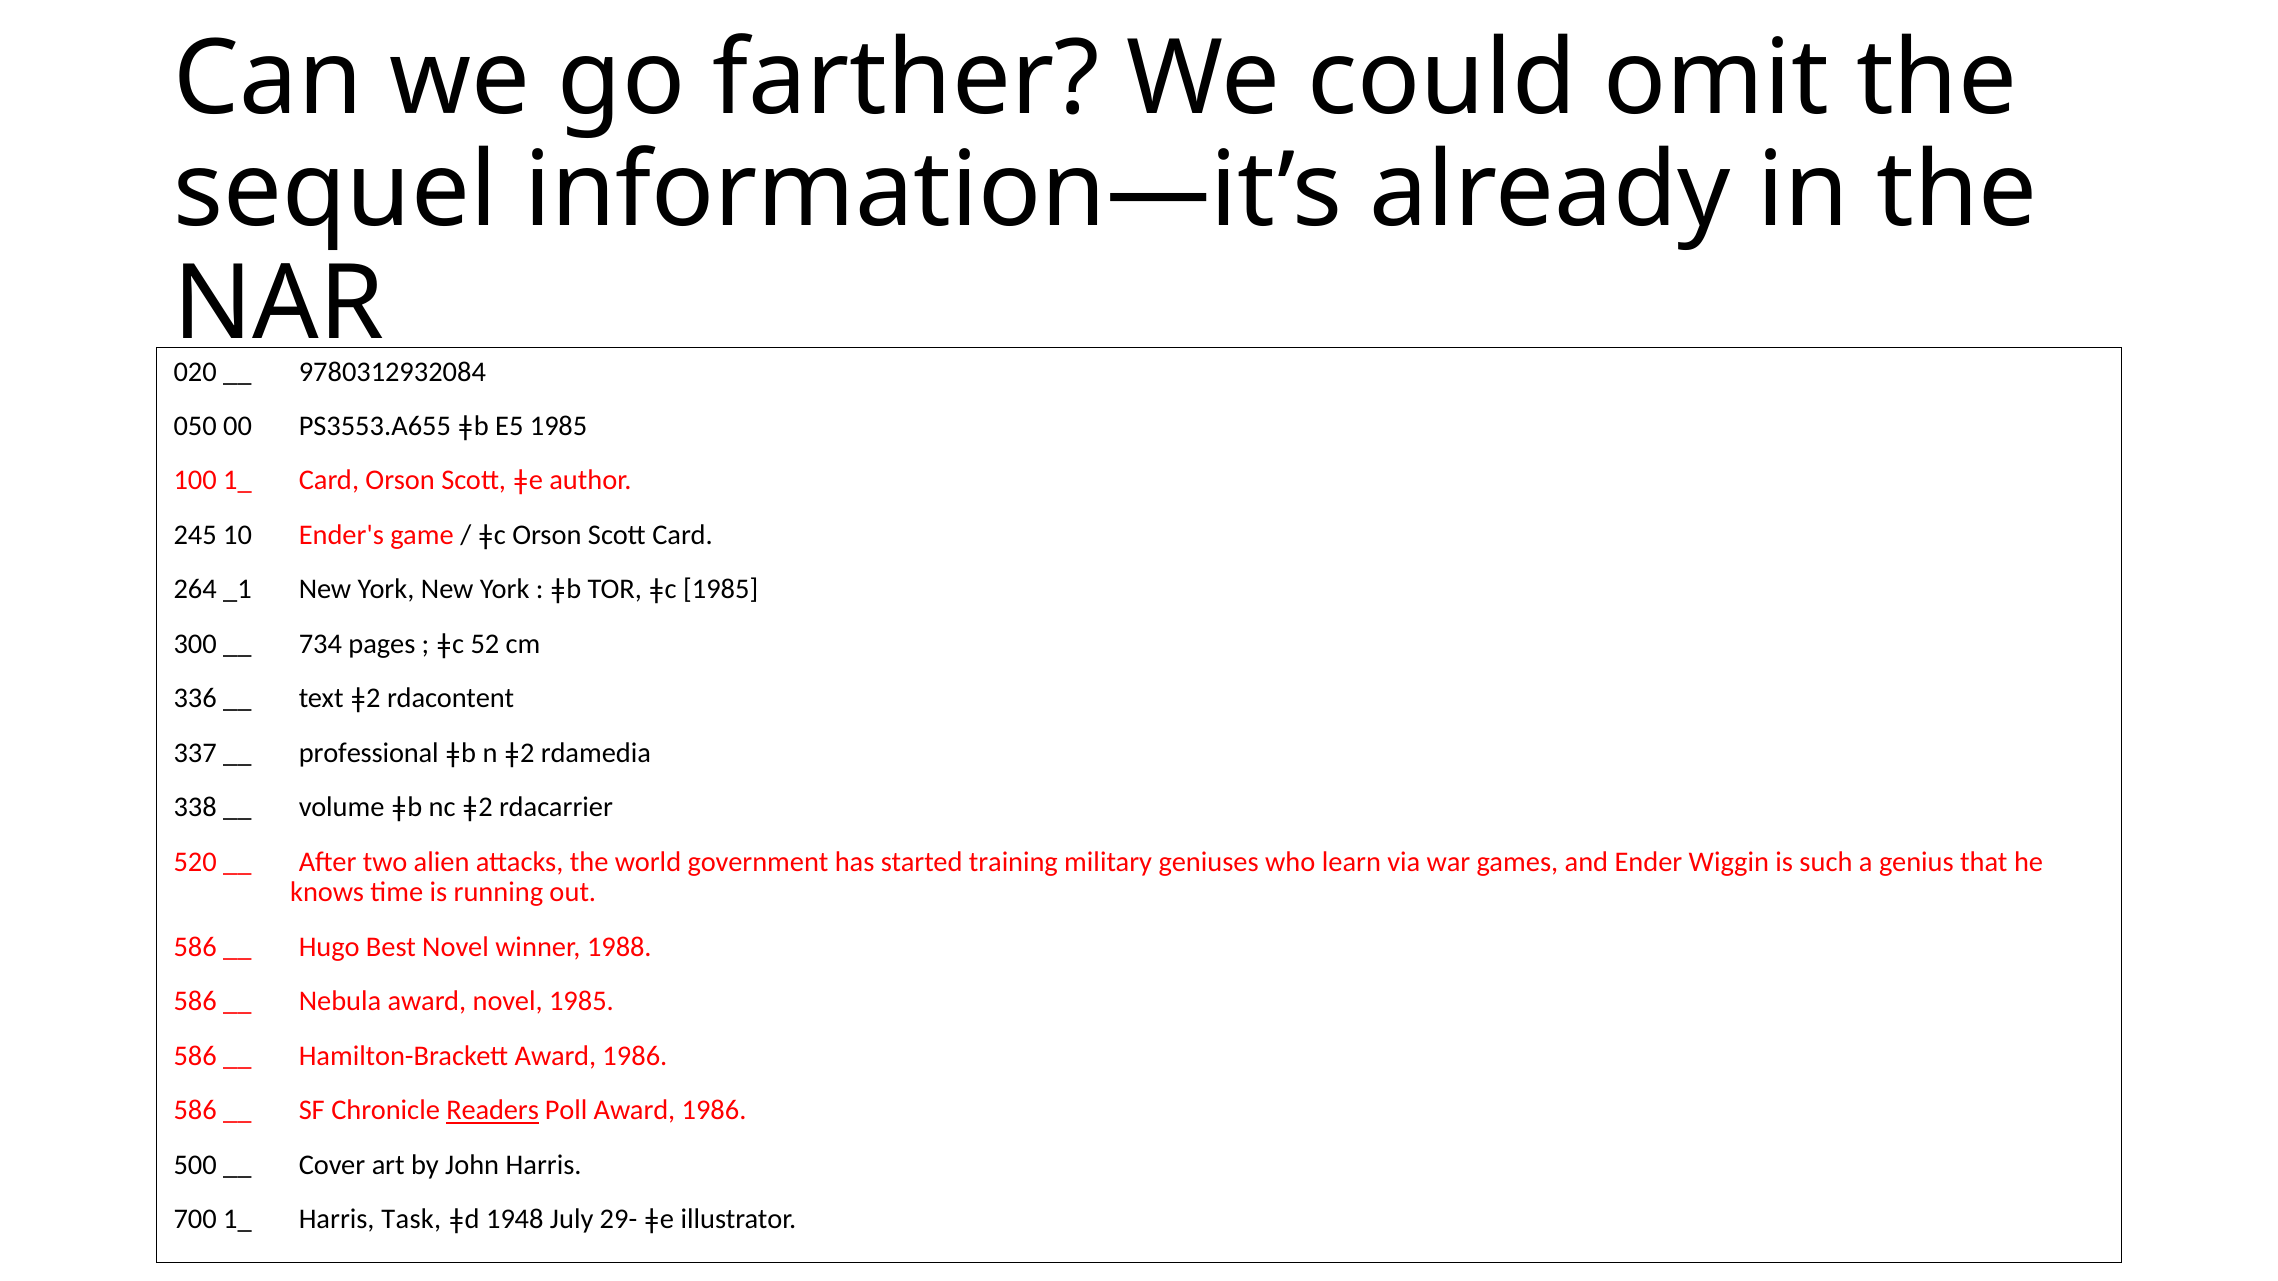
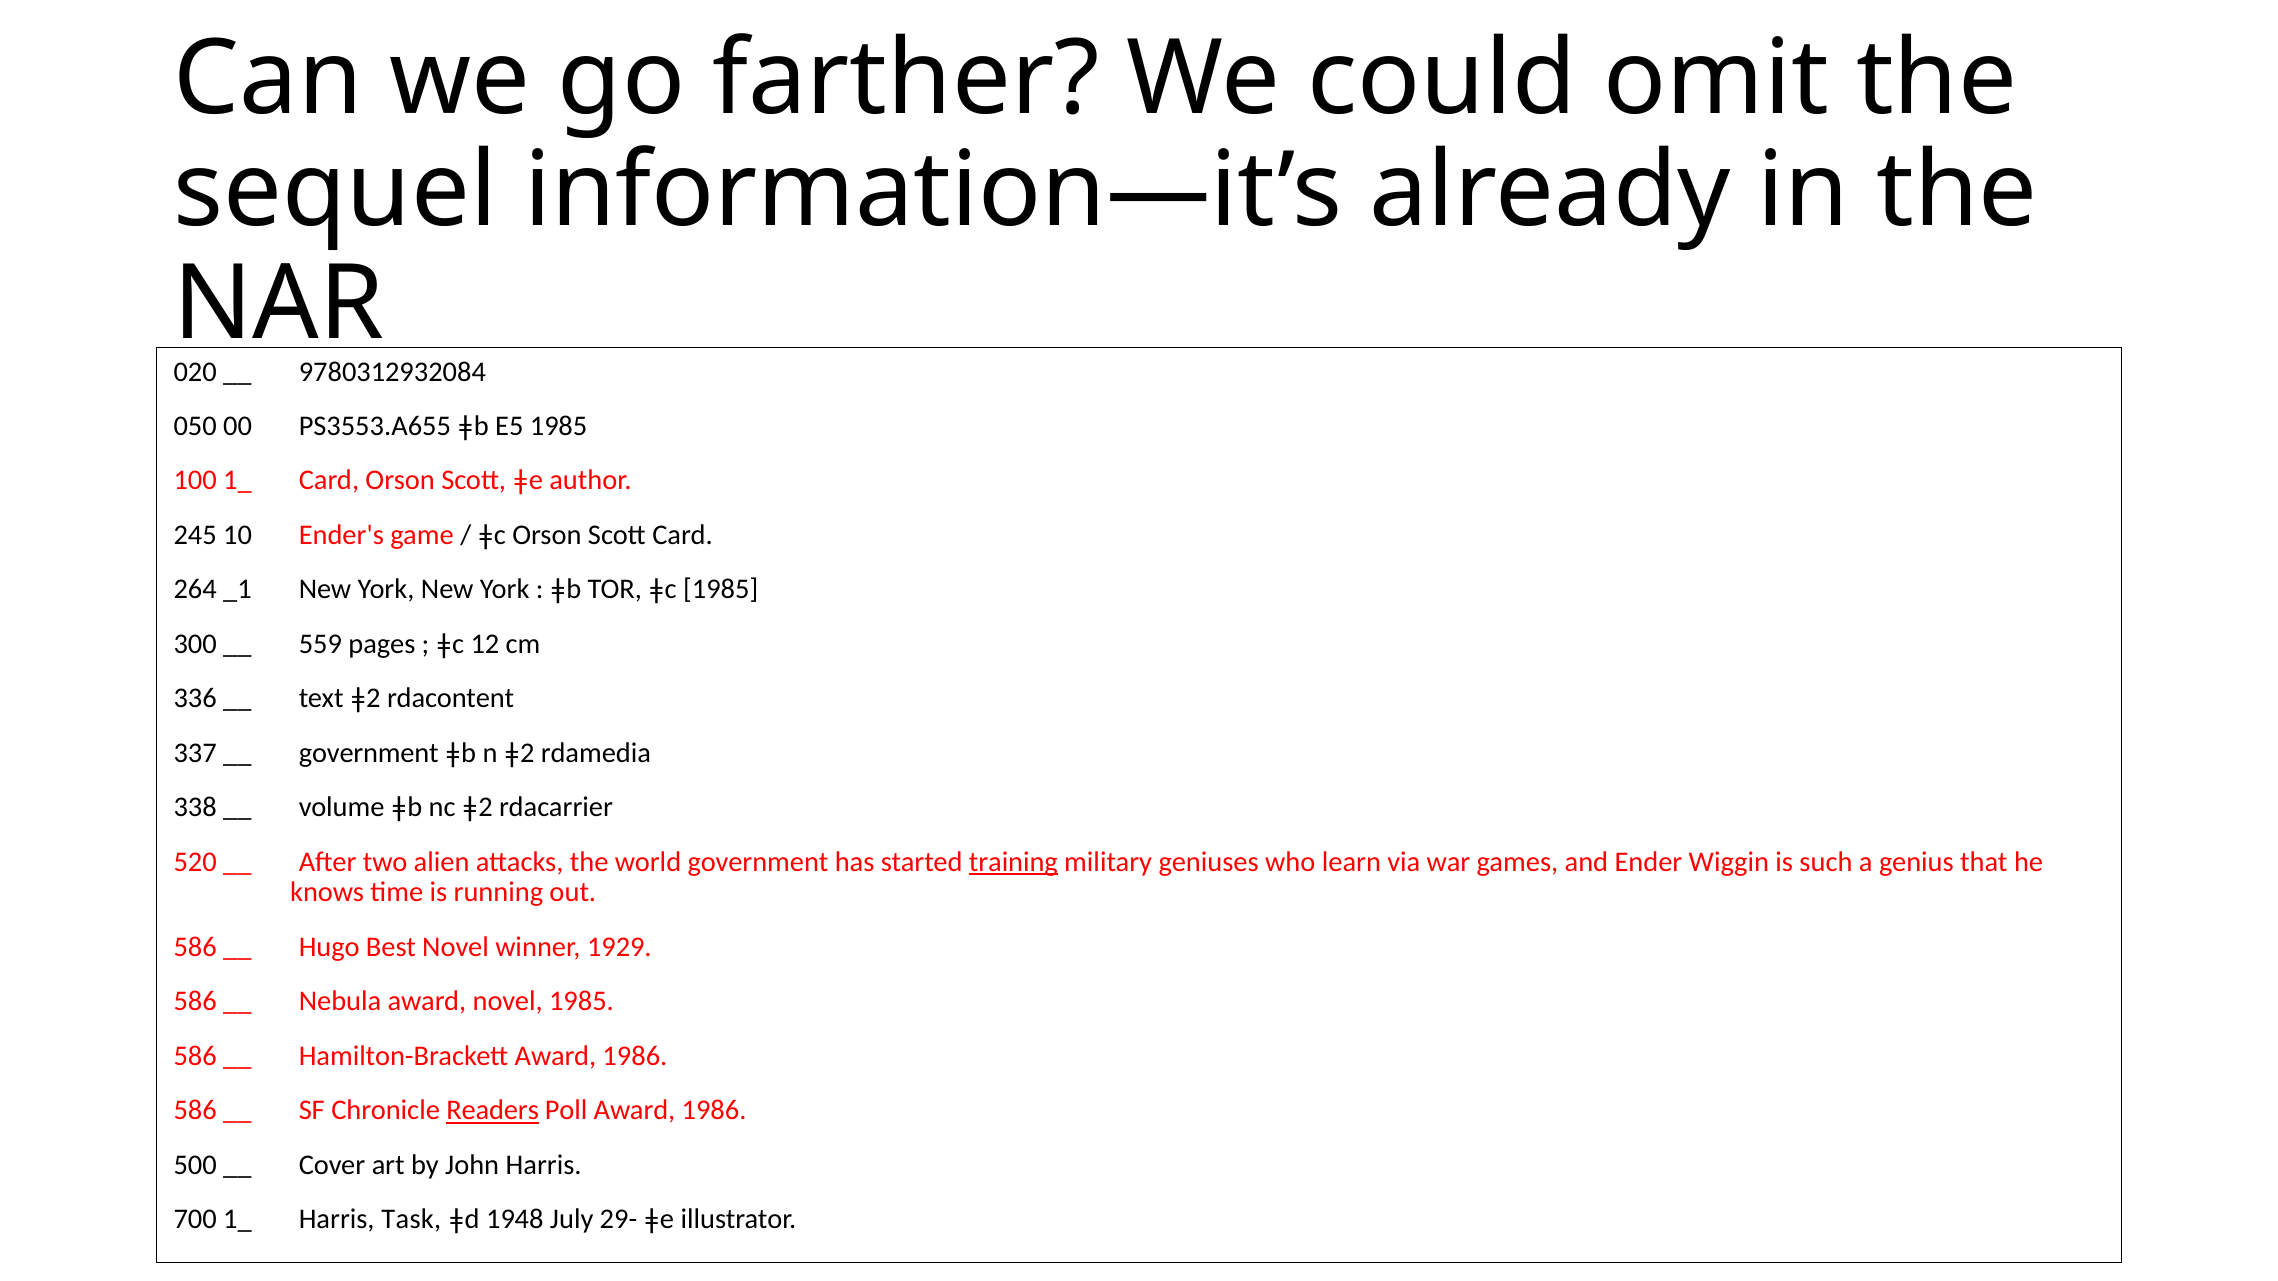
734: 734 -> 559
52: 52 -> 12
professional at (369, 753): professional -> government
training underline: none -> present
1988: 1988 -> 1929
